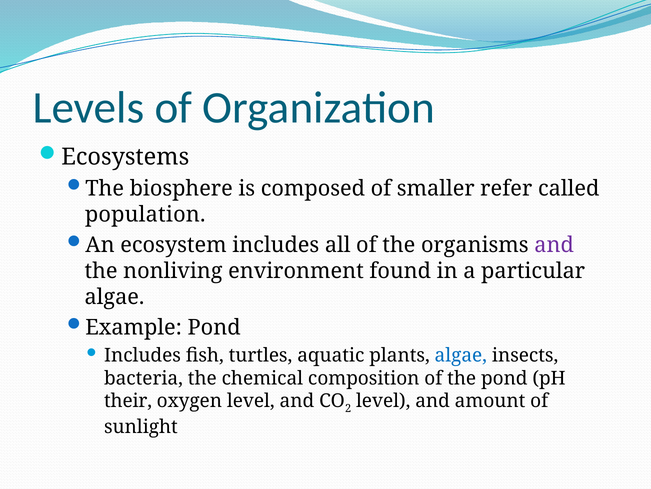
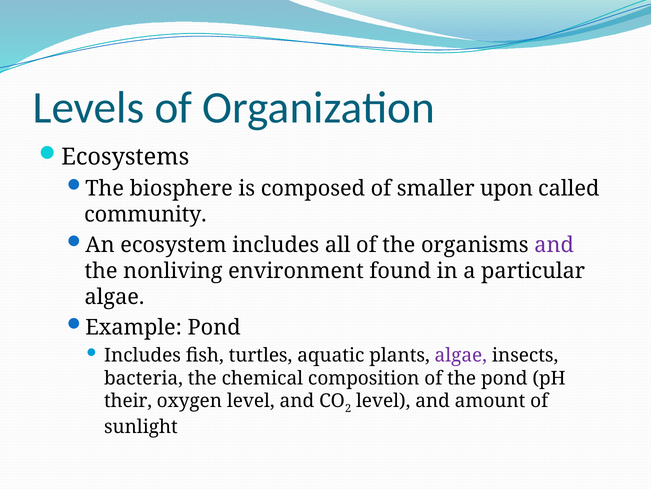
refer: refer -> upon
population: population -> community
algae at (461, 355) colour: blue -> purple
